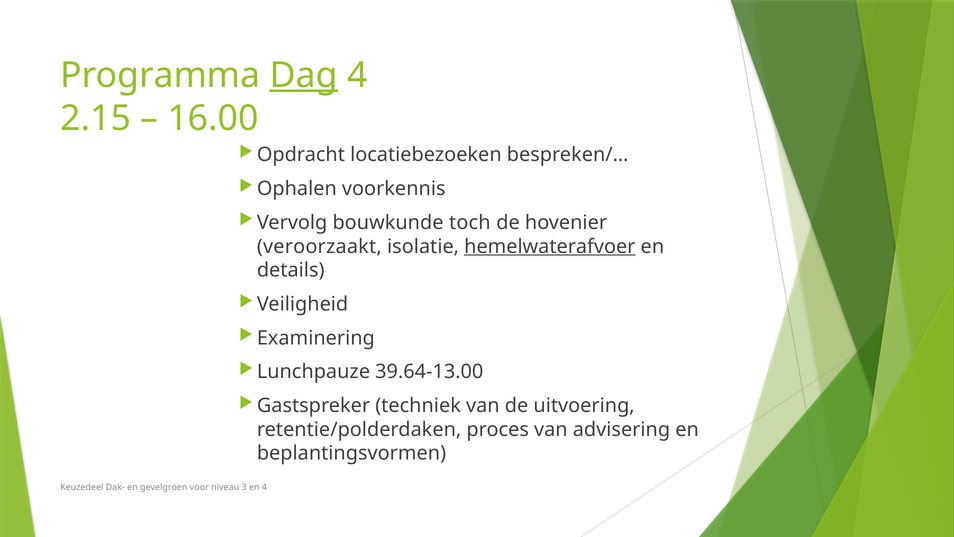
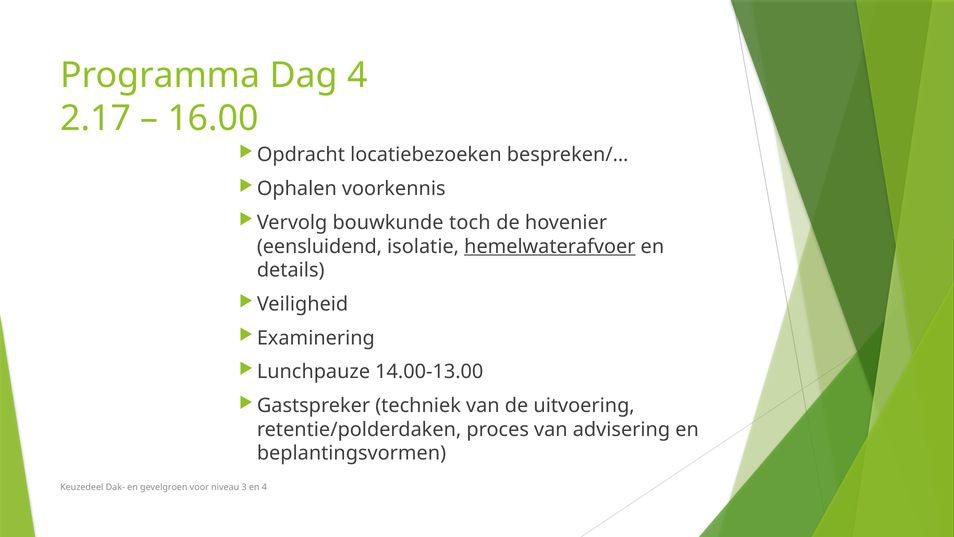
Dag underline: present -> none
2.15: 2.15 -> 2.17
veroorzaakt: veroorzaakt -> eensluidend
39.64-13.00: 39.64-13.00 -> 14.00-13.00
